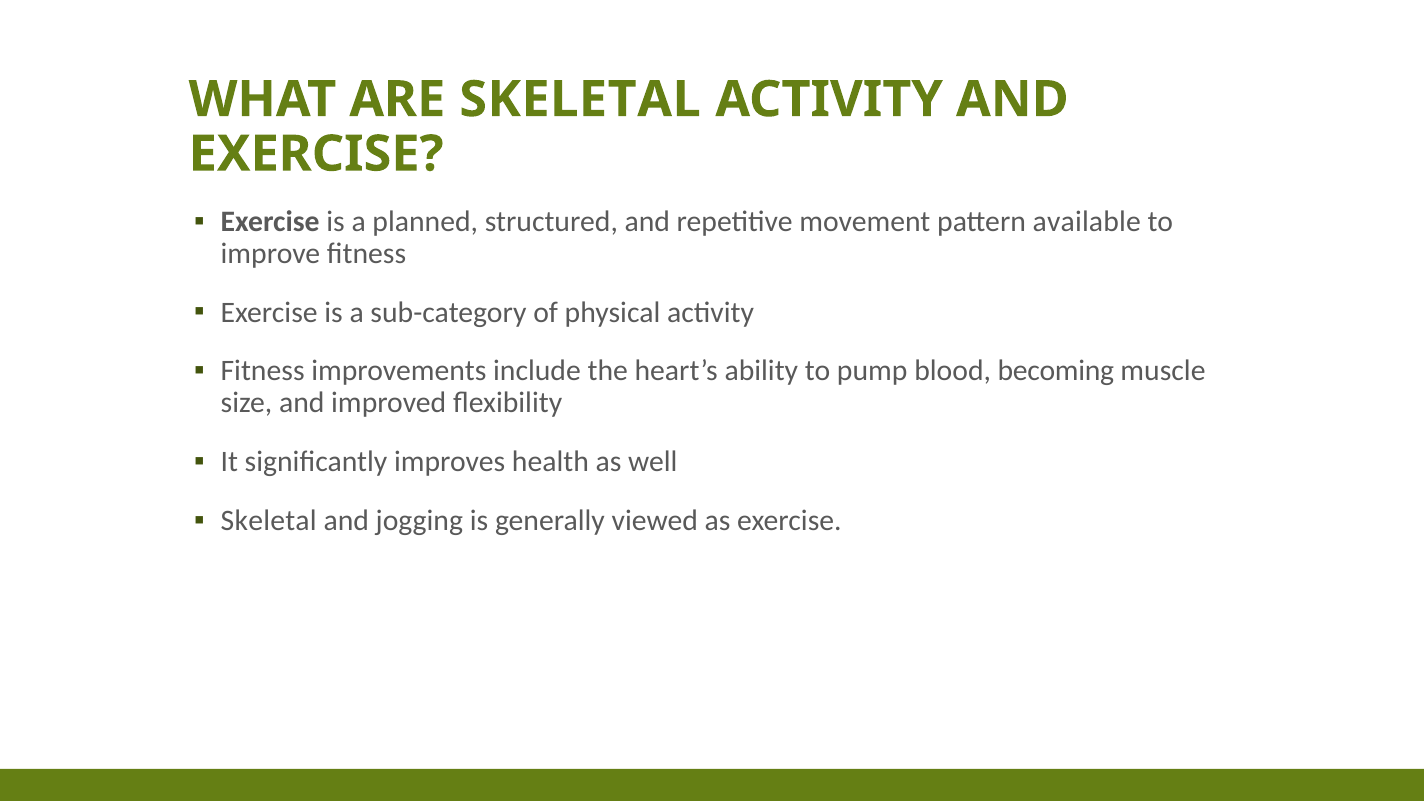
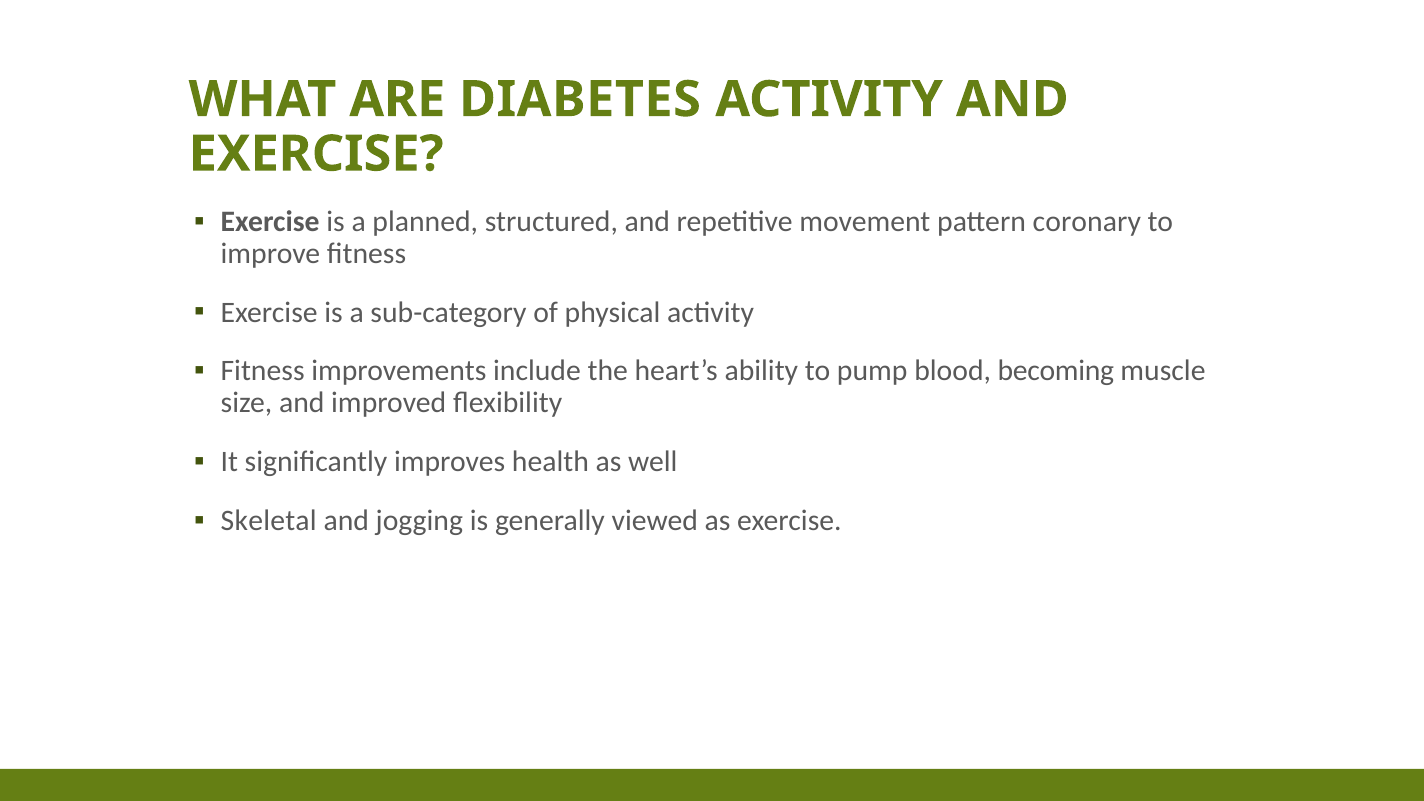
ARE SKELETAL: SKELETAL -> DIABETES
available: available -> coronary
